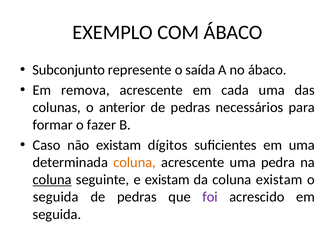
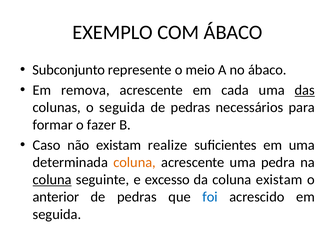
saída: saída -> meio
das underline: none -> present
o anterior: anterior -> seguida
dígitos: dígitos -> realize
e existam: existam -> excesso
seguida at (56, 197): seguida -> anterior
foi colour: purple -> blue
